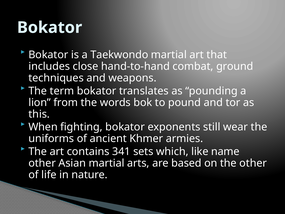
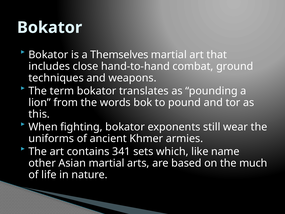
Taekwondo: Taekwondo -> Themselves
the other: other -> much
